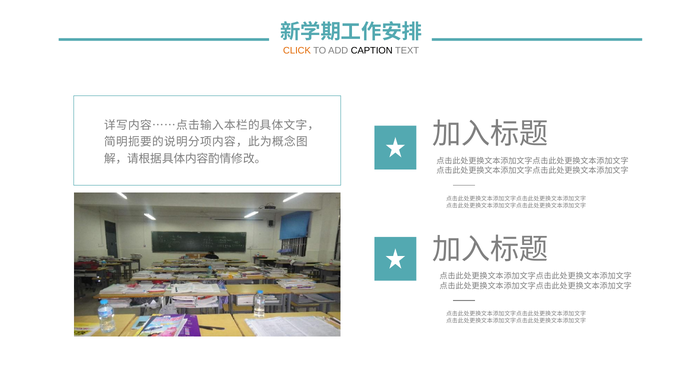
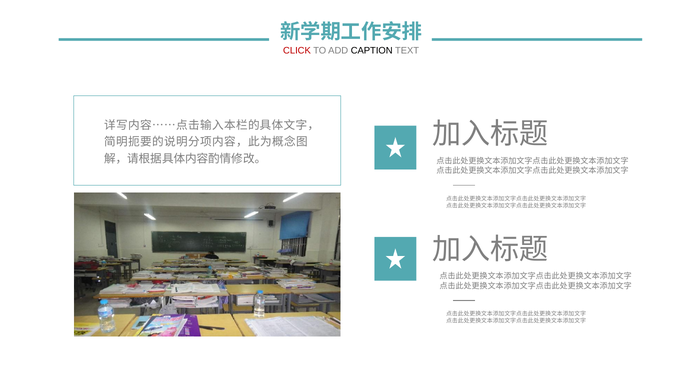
CLICK colour: orange -> red
